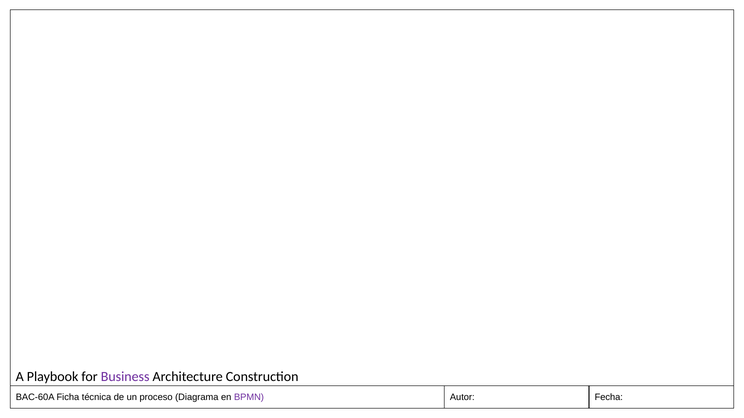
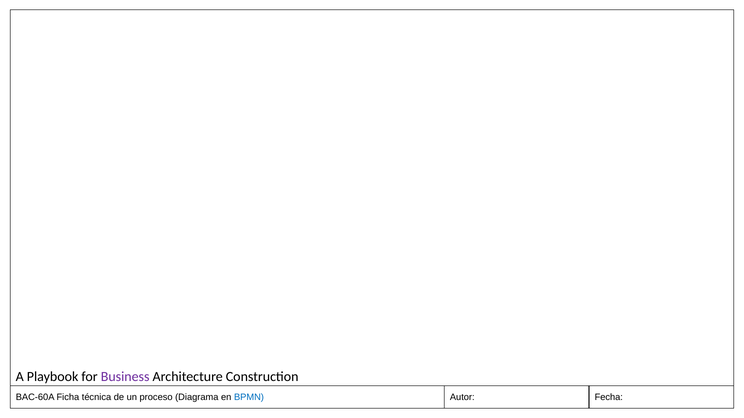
BPMN colour: purple -> blue
